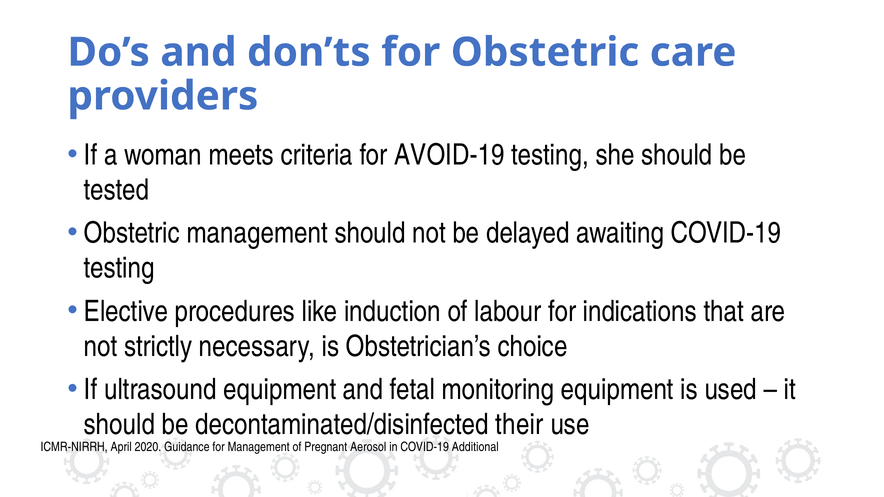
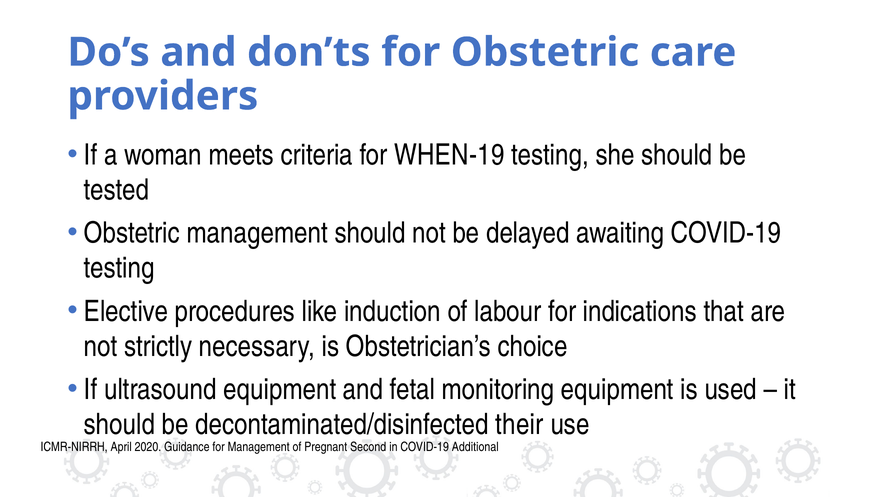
AVOID-19: AVOID-19 -> WHEN-19
Aerosol: Aerosol -> Second
